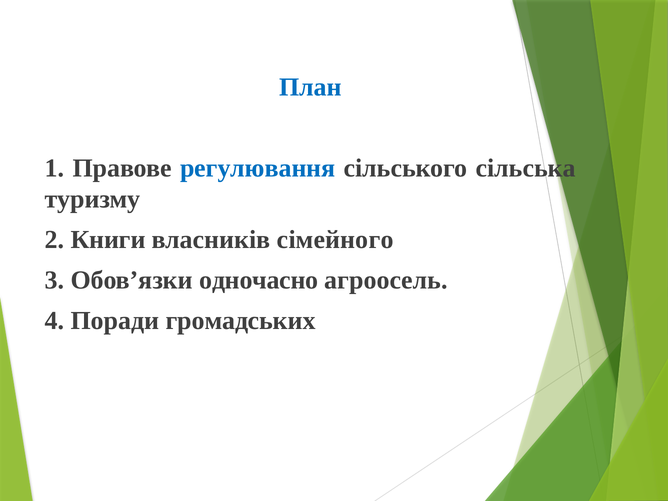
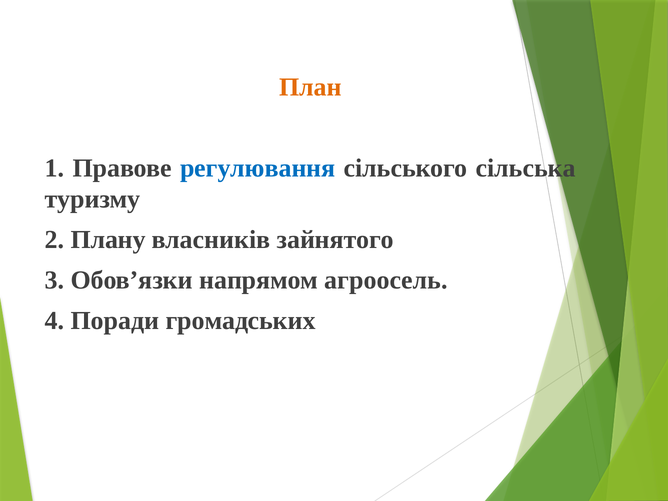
План colour: blue -> orange
Книги: Книги -> Плану
сімейного: сімейного -> зайнятого
одночасно: одночасно -> напрямом
